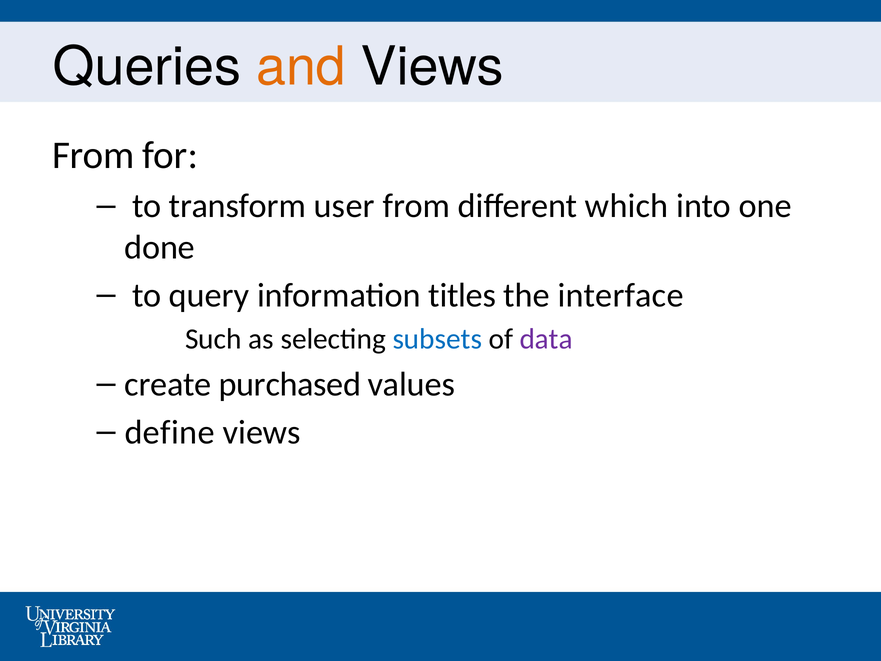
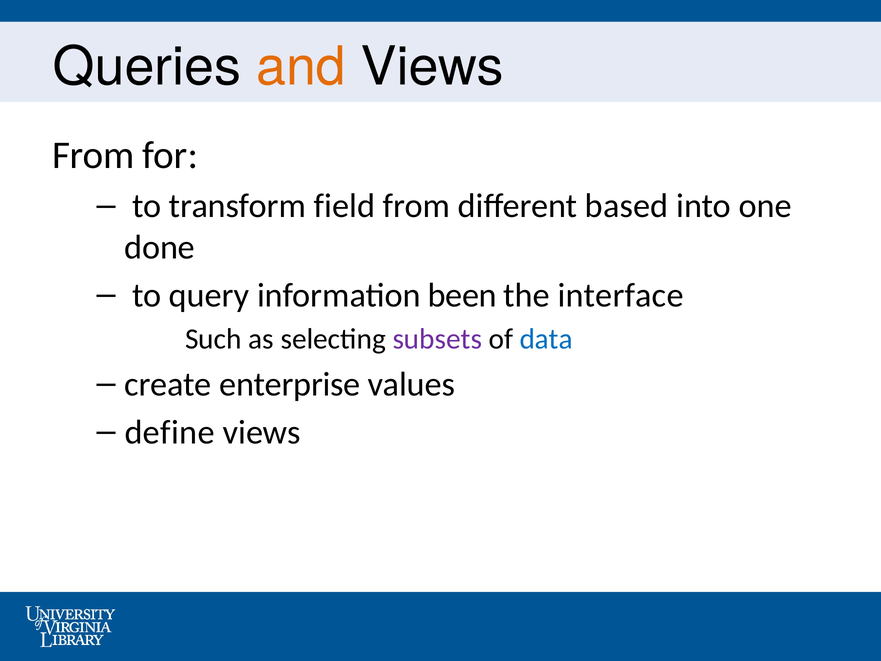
user: user -> field
which: which -> based
titles: titles -> been
subsets colour: blue -> purple
data colour: purple -> blue
purchased: purchased -> enterprise
